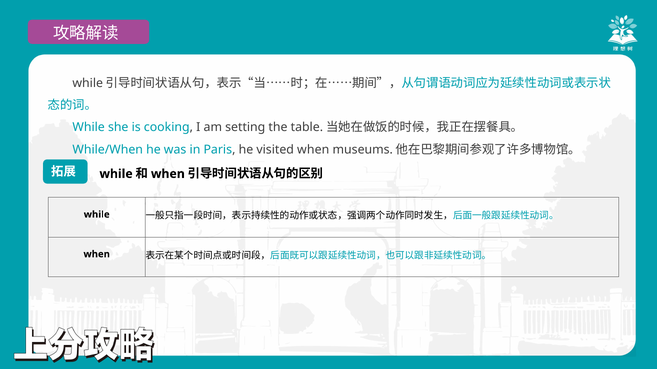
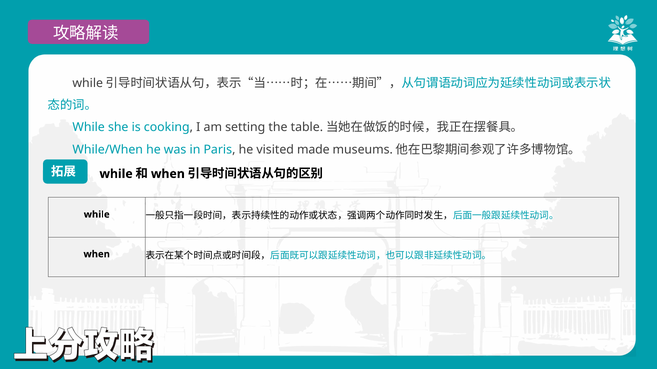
visited when: when -> made
